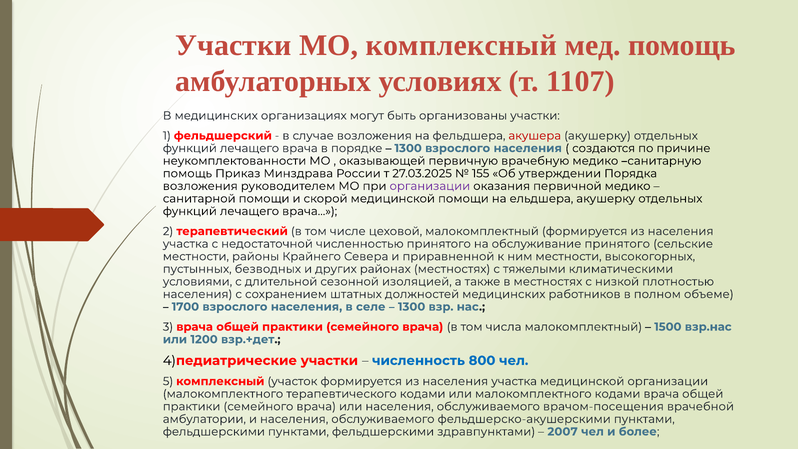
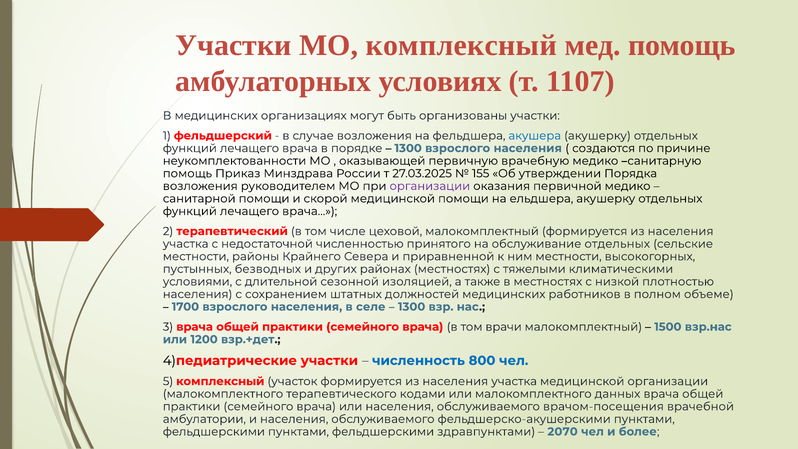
акушера colour: red -> blue
обслуживание принятого: принятого -> отдельных
числа: числа -> врачи
малокомплектного кодами: кодами -> данных
2007: 2007 -> 2070
